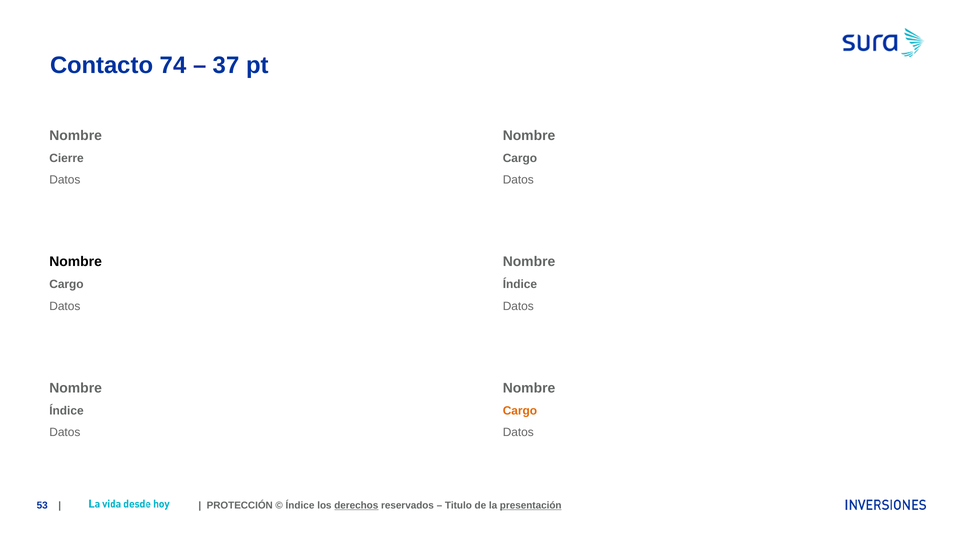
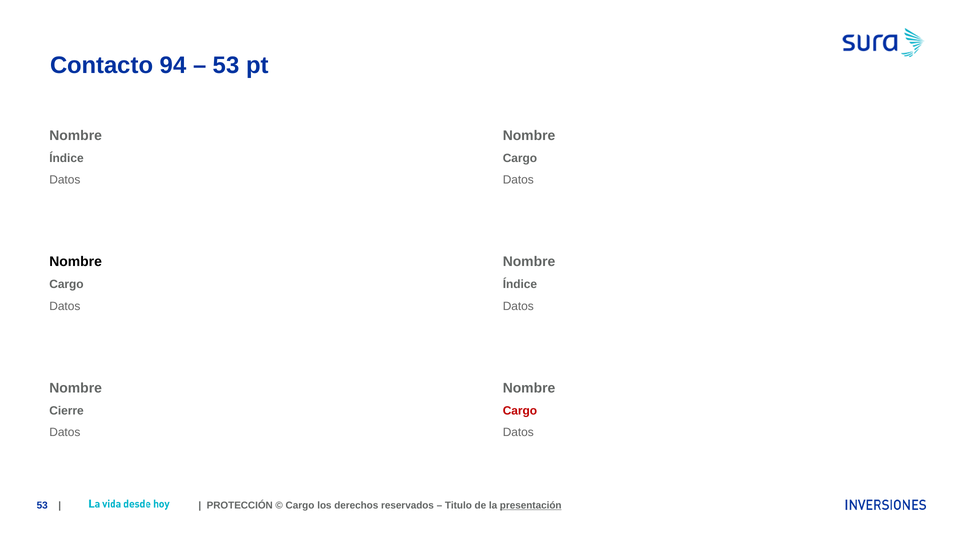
74: 74 -> 94
37 at (226, 65): 37 -> 53
Cierre at (66, 158): Cierre -> Índice
Índice at (66, 411): Índice -> Cierre
Cargo at (520, 411) colour: orange -> red
Índice at (300, 505): Índice -> Cargo
derechos underline: present -> none
